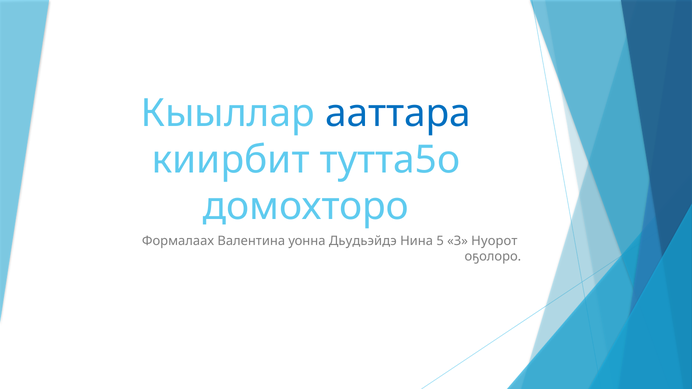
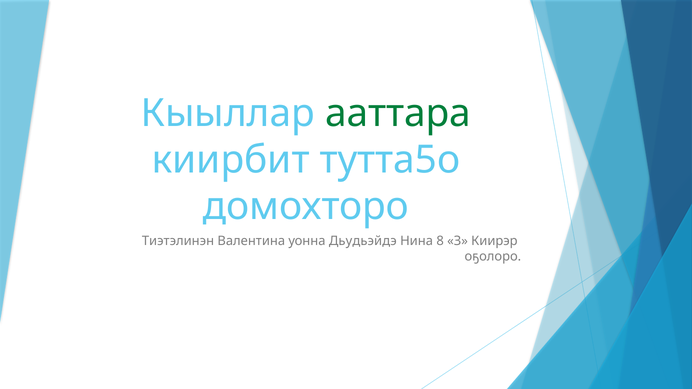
ааттара colour: blue -> green
Формалаах: Формалаах -> Тиэтэлинэн
5: 5 -> 8
Нуорот: Нуорот -> Киирэр
